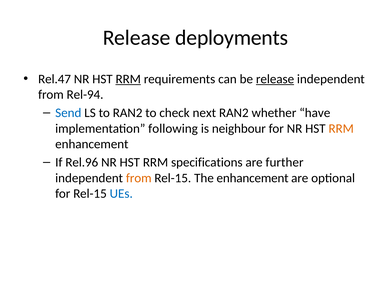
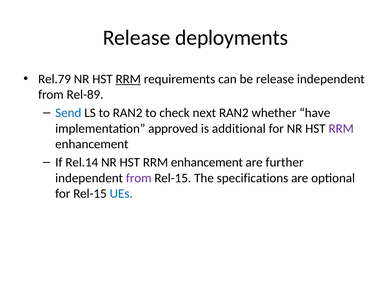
Rel.47: Rel.47 -> Rel.79
release at (275, 79) underline: present -> none
Rel-94: Rel-94 -> Rel-89
following: following -> approved
neighbour: neighbour -> additional
RRM at (341, 129) colour: orange -> purple
Rel.96: Rel.96 -> Rel.14
specifications at (207, 163): specifications -> enhancement
from at (139, 178) colour: orange -> purple
The enhancement: enhancement -> specifications
